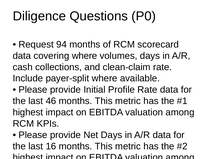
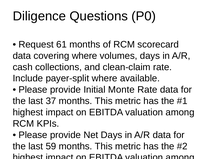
94: 94 -> 61
Profile: Profile -> Monte
46: 46 -> 37
16: 16 -> 59
